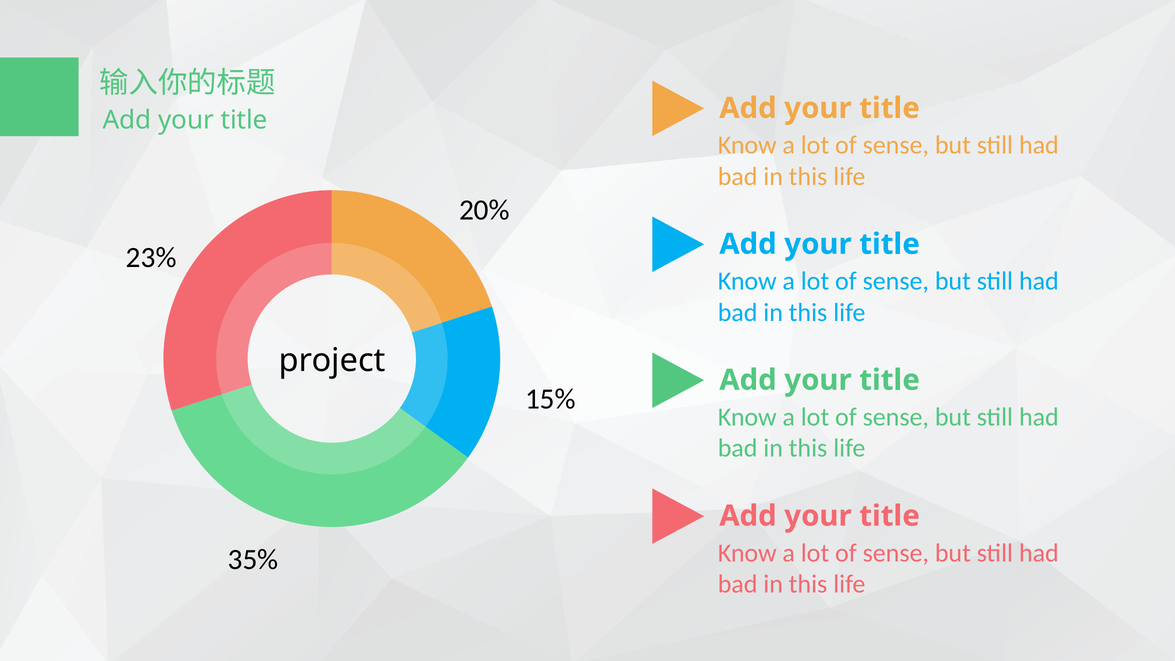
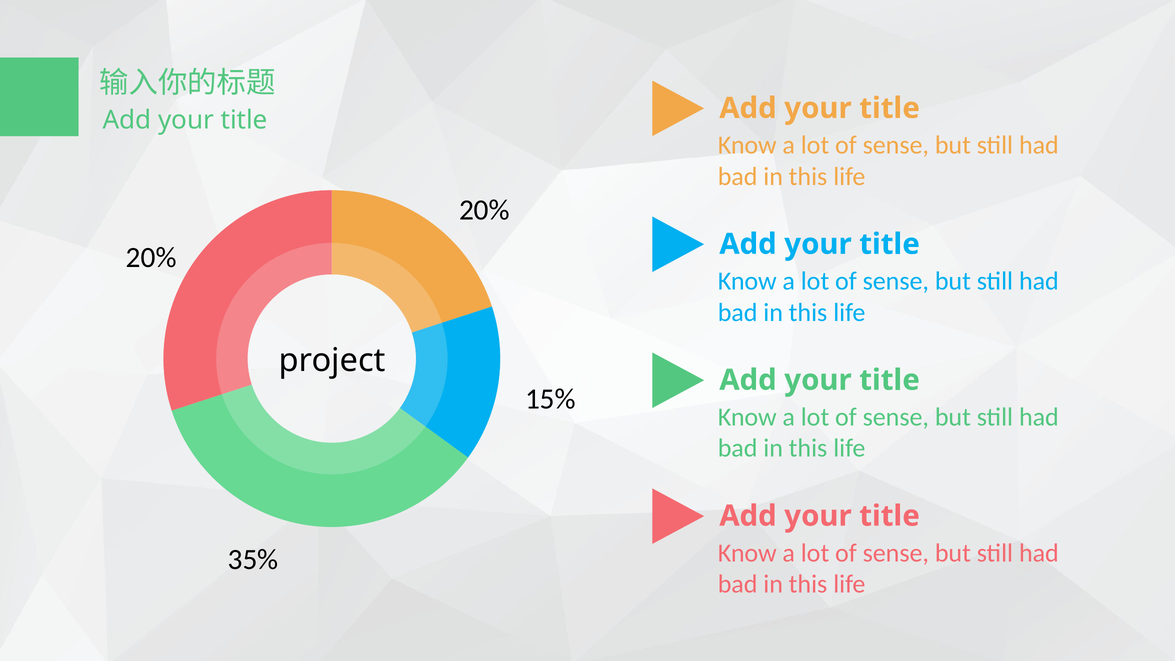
23% at (151, 257): 23% -> 20%
